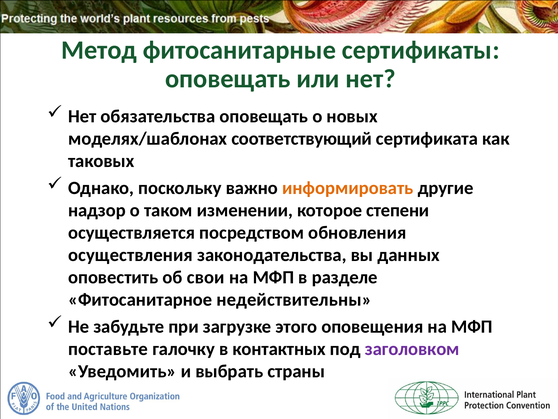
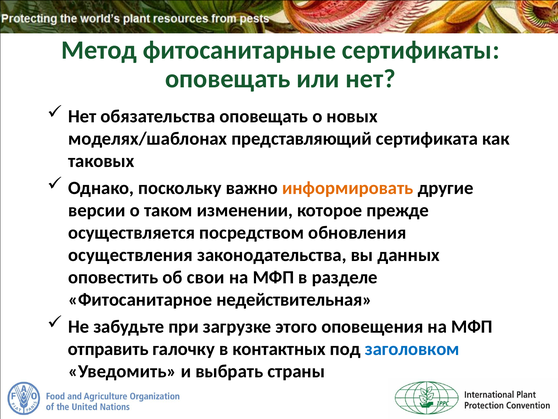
соответствующий: соответствующий -> представляющий
надзор: надзор -> версии
степени: степени -> прежде
недействительны: недействительны -> недействительная
поставьте: поставьте -> отправить
заголовком colour: purple -> blue
